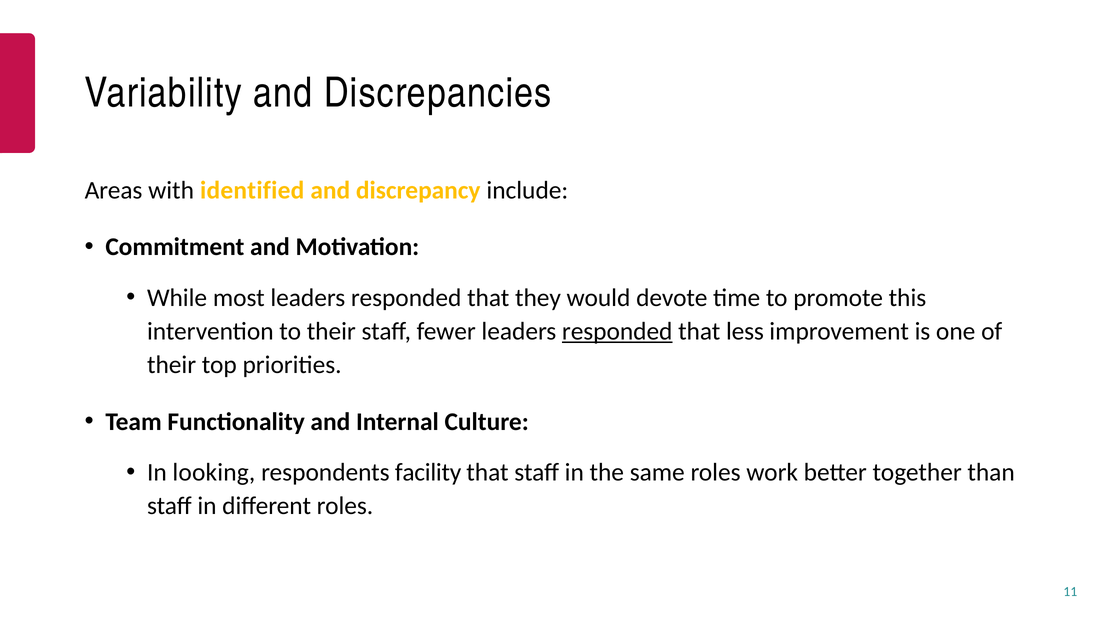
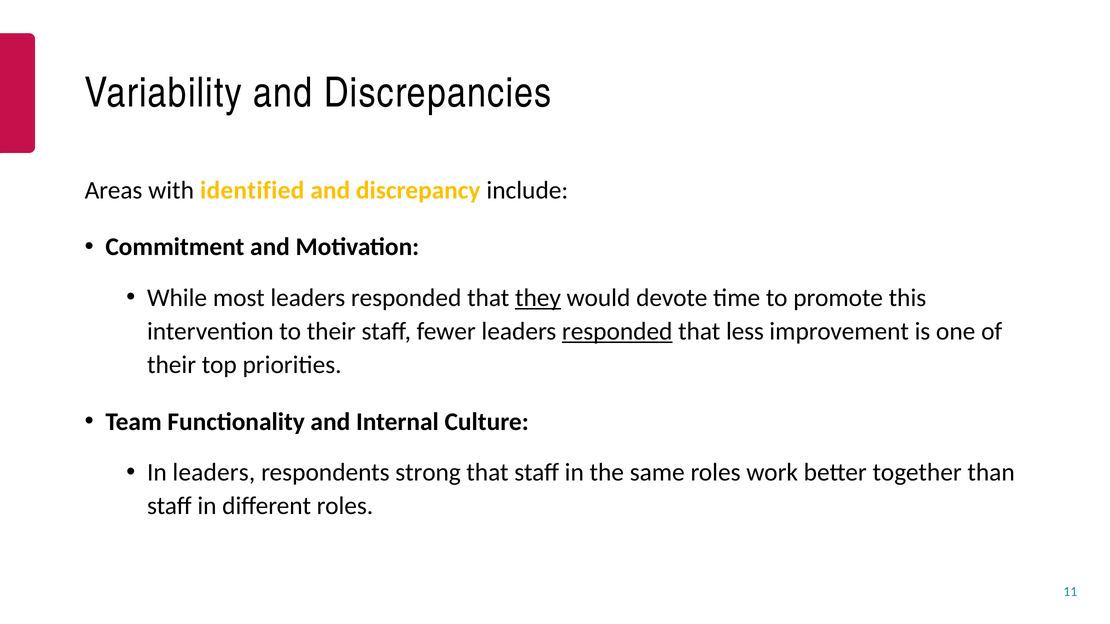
they underline: none -> present
In looking: looking -> leaders
facility: facility -> strong
